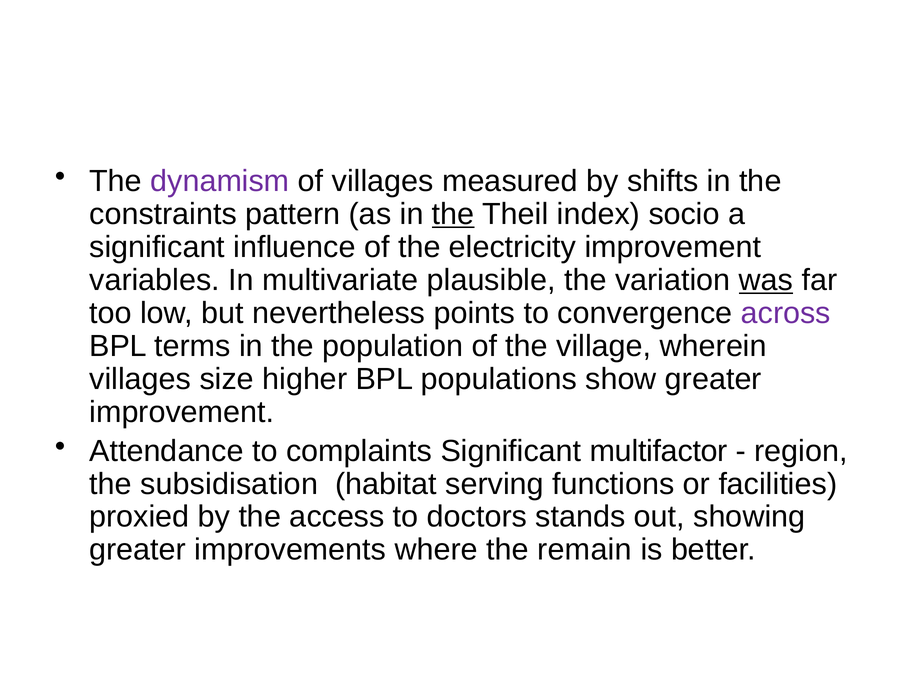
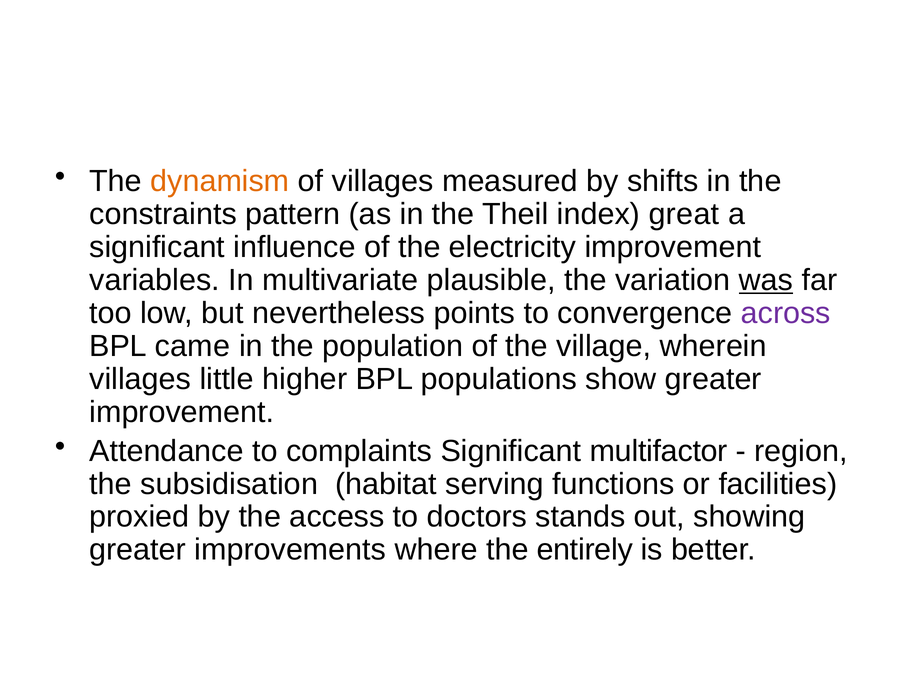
dynamism colour: purple -> orange
the at (453, 214) underline: present -> none
socio: socio -> great
terms: terms -> came
size: size -> little
remain: remain -> entirely
